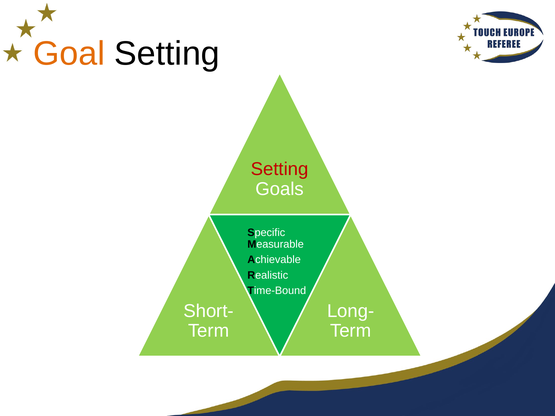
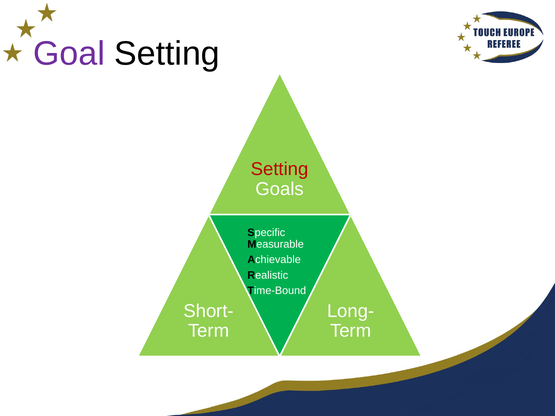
Goal colour: orange -> purple
